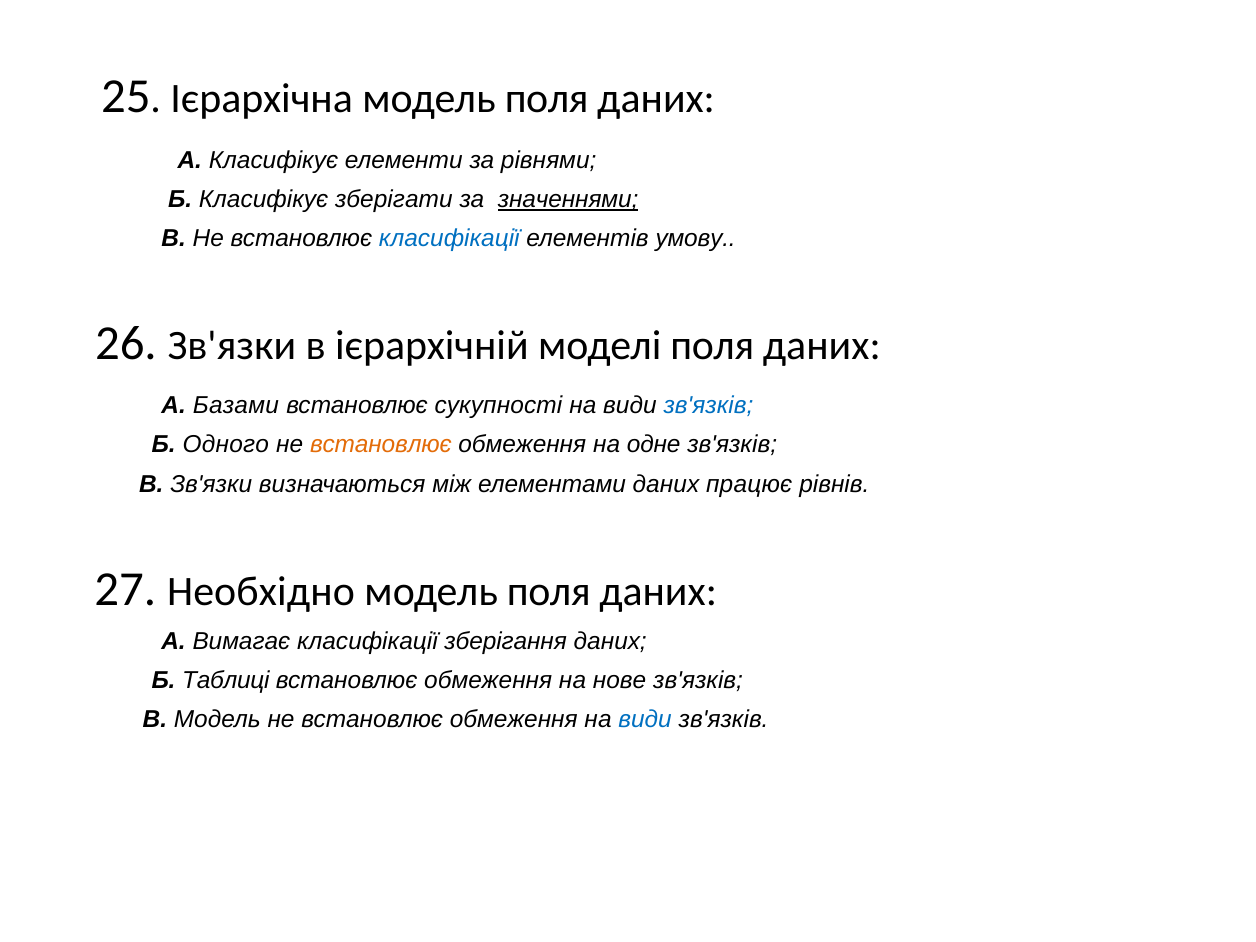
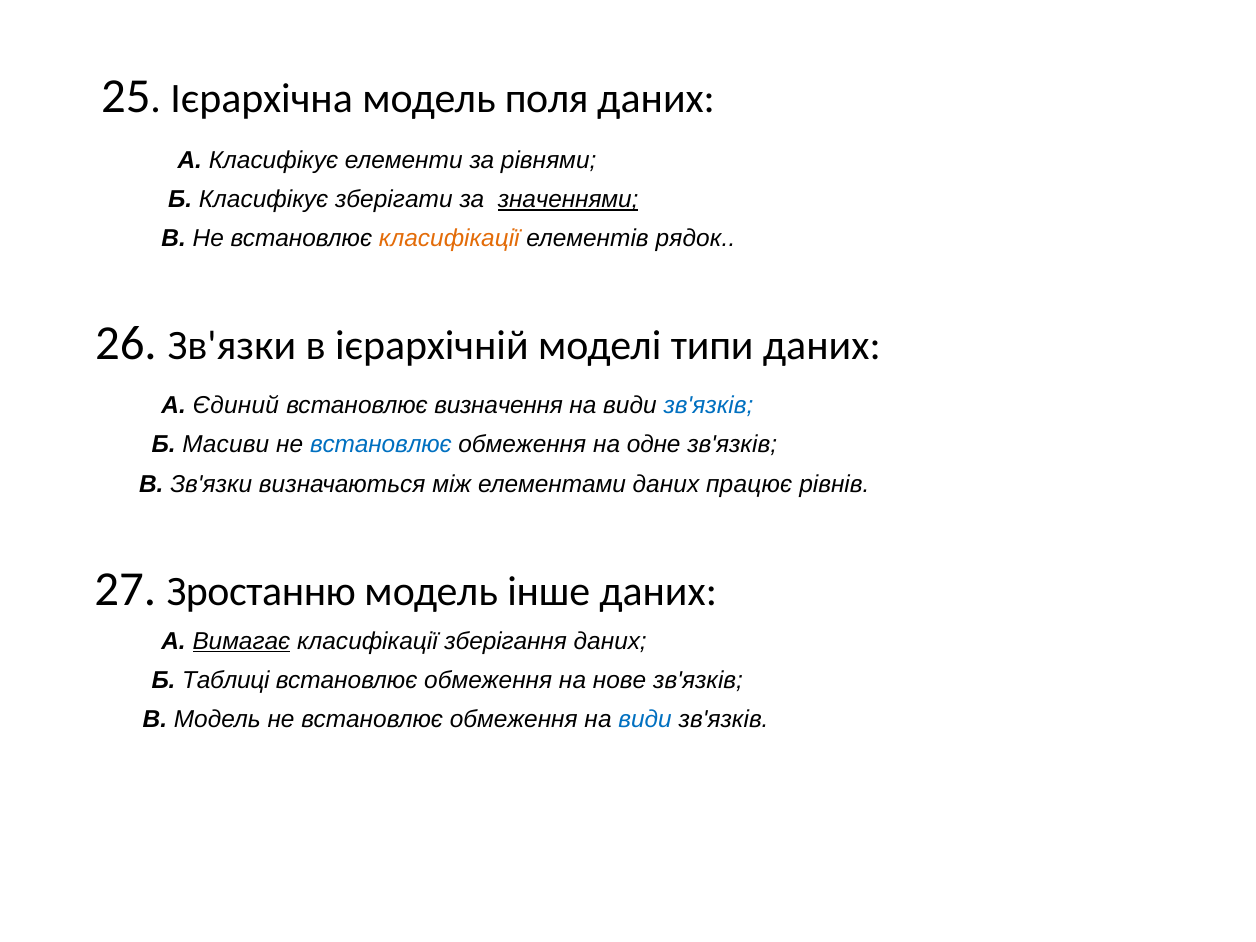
класифікації at (449, 239) colour: blue -> orange
умову: умову -> рядок
моделі поля: поля -> типи
Базами: Базами -> Єдиний
сукупності: сукупності -> визначення
Одного: Одного -> Масиви
встановлює at (381, 445) colour: orange -> blue
Необхідно: Необхідно -> Зростанню
поля at (549, 591): поля -> інше
Вимагає underline: none -> present
